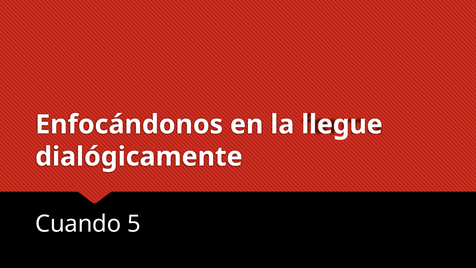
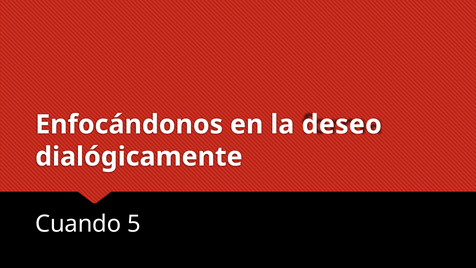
llegue: llegue -> deseo
